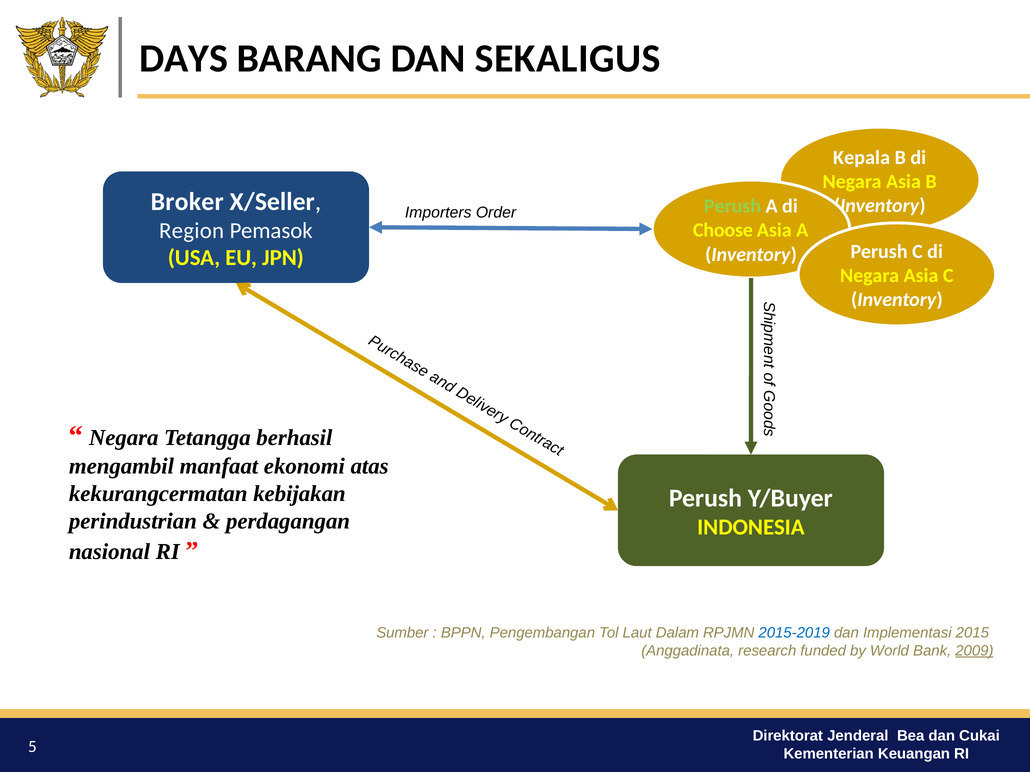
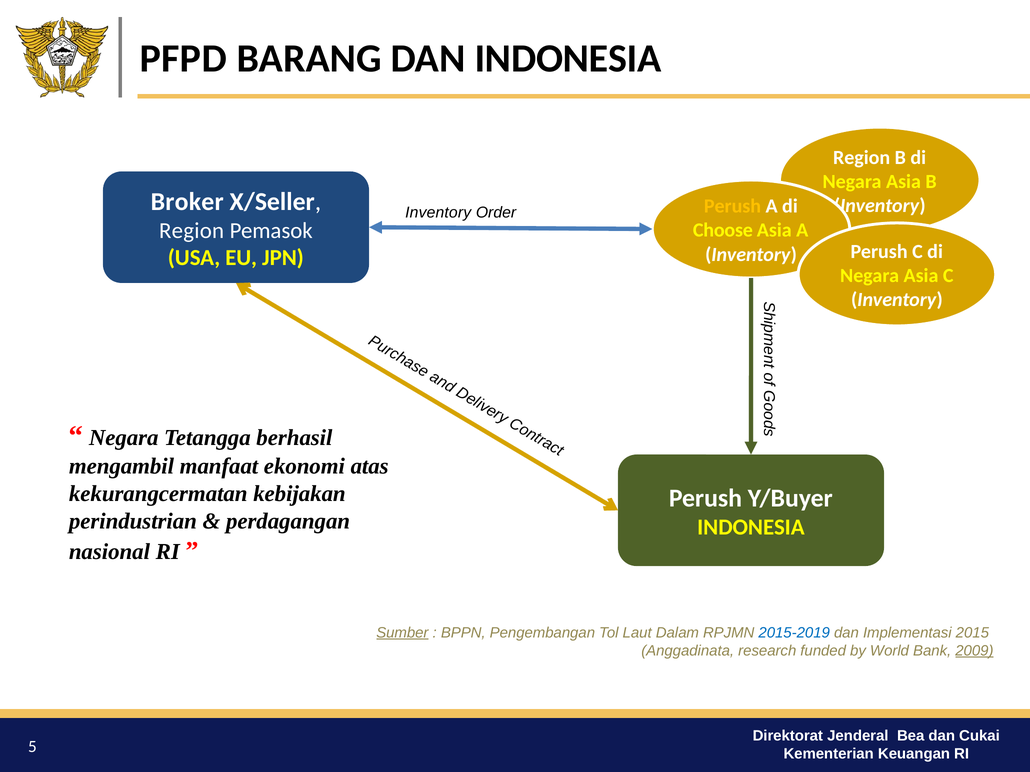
DAYS: DAYS -> PFPD
DAN SEKALIGUS: SEKALIGUS -> INDONESIA
Kepala at (862, 158): Kepala -> Region
Perush at (732, 206) colour: light green -> yellow
Importers at (438, 213): Importers -> Inventory
Sumber underline: none -> present
